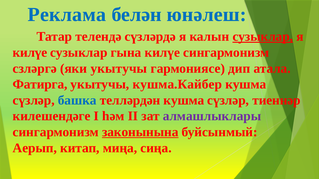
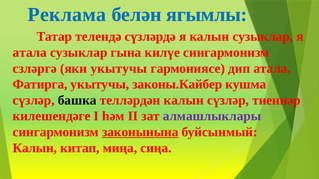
юнәлеш: юнәлеш -> ягымлы
сузыклар at (263, 37) underline: present -> none
килүе at (30, 53): килүе -> атала
кушма.Кайбер: кушма.Кайбер -> законы.Кайбер
башка colour: blue -> black
телләрдән кушма: кушма -> калын
Аерып at (35, 148): Аерып -> Калын
